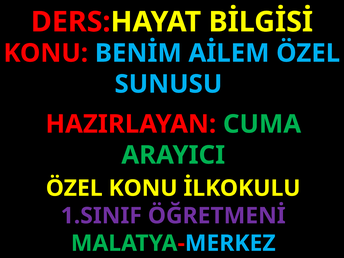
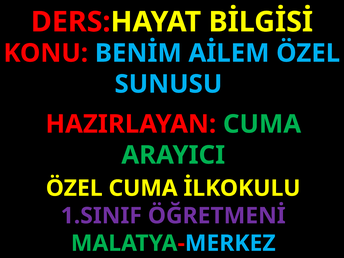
ÖZEL KONU: KONU -> CUMA
